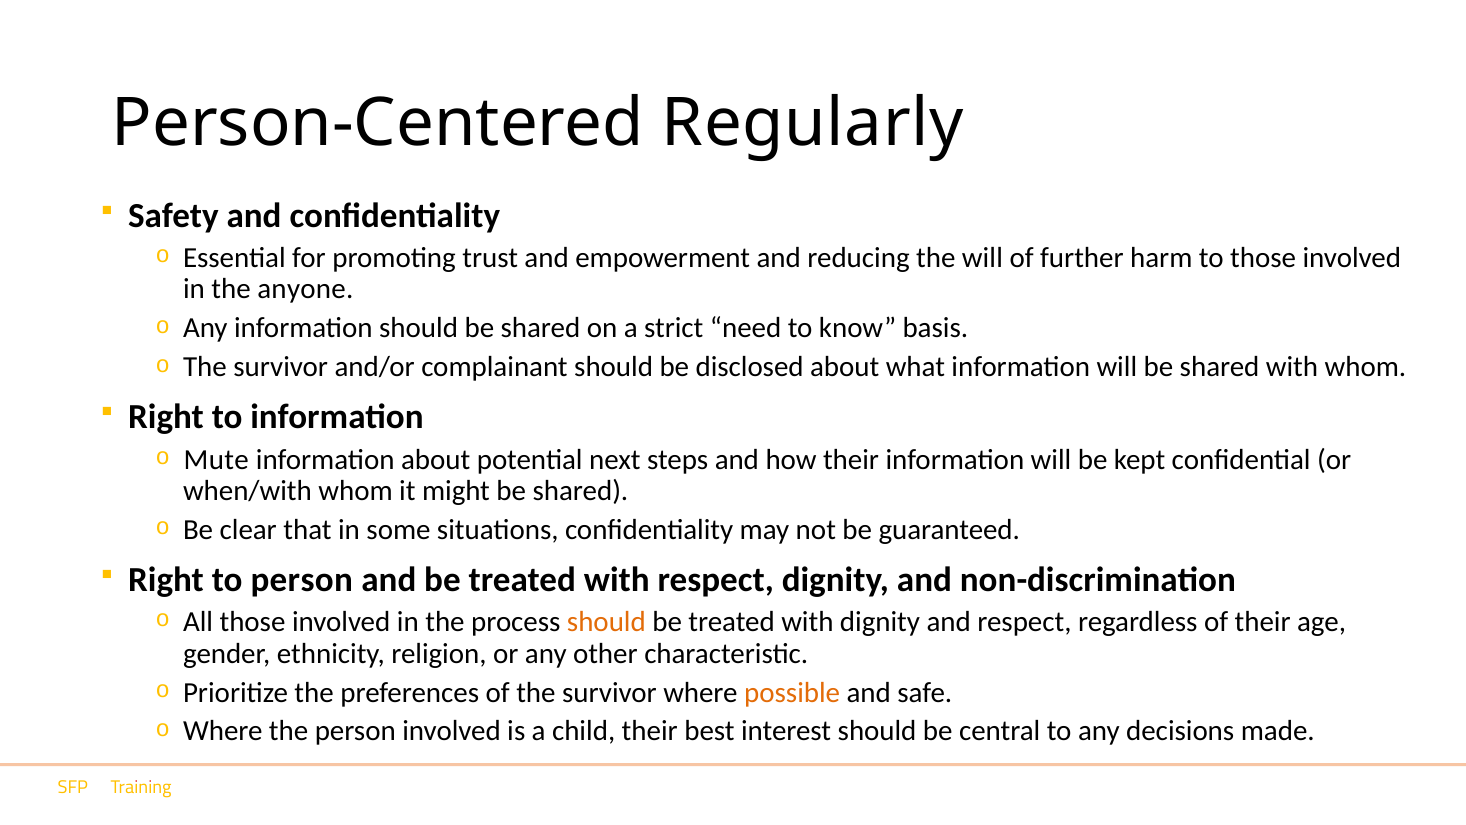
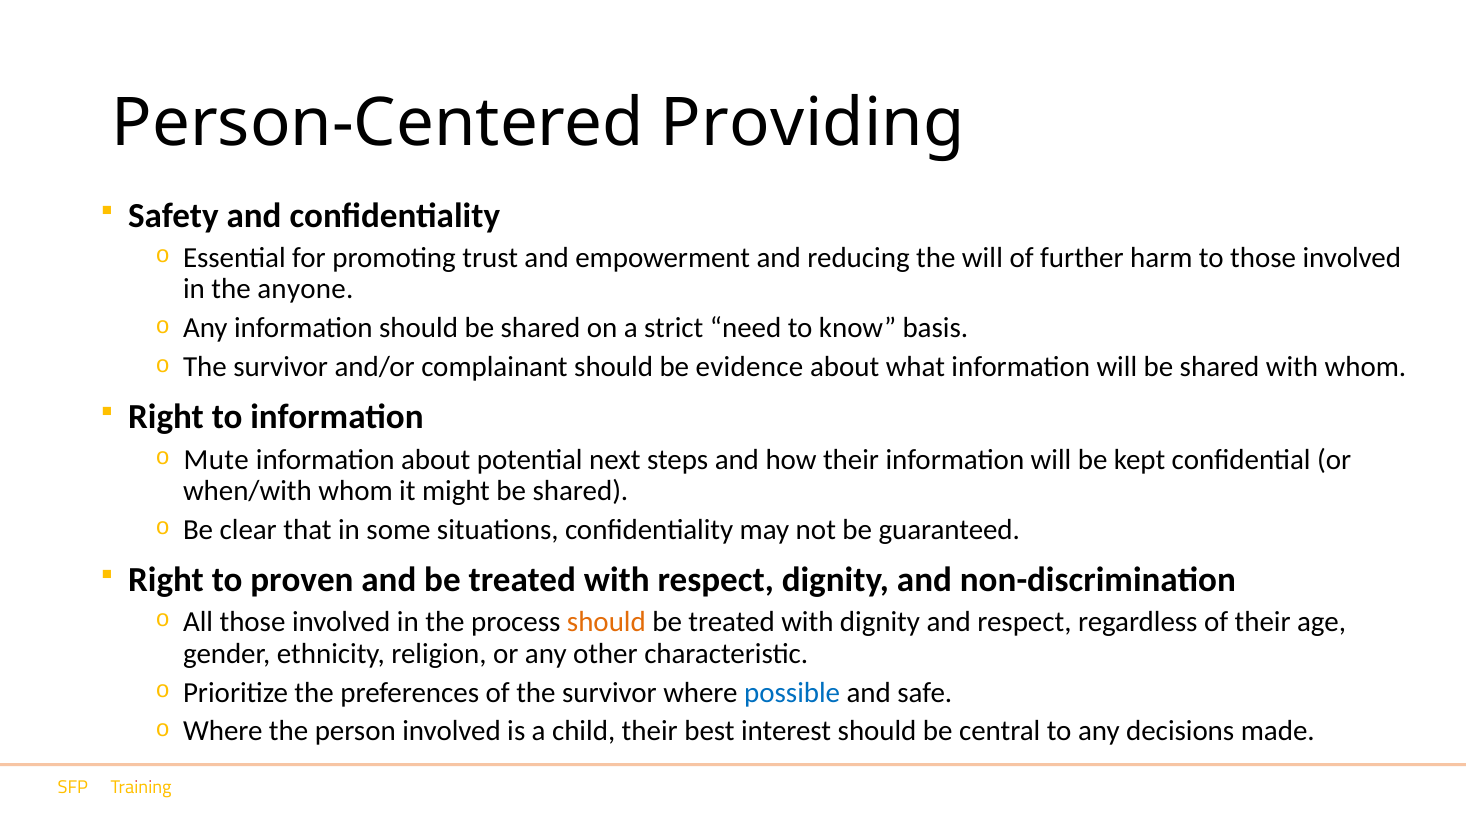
Regularly: Regularly -> Providing
disclosed: disclosed -> evidence
to person: person -> proven
possible colour: orange -> blue
